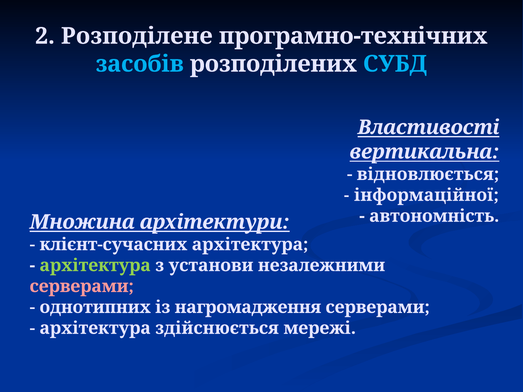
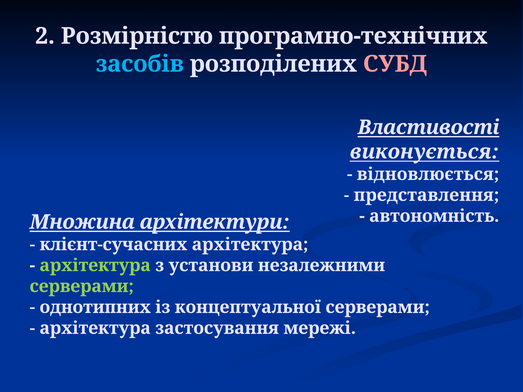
Розподілене: Розподілене -> Розмірністю
СУБД colour: light blue -> pink
вертикальна: вертикальна -> виконується
інформаційної: інформаційної -> представлення
серверами at (82, 286) colour: pink -> light green
нагромадження: нагромадження -> концептуальної
здійснюється: здійснюється -> застосування
